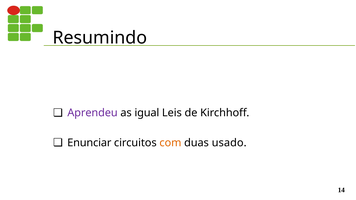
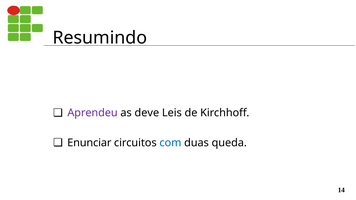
igual: igual -> deve
com colour: orange -> blue
usado: usado -> queda
